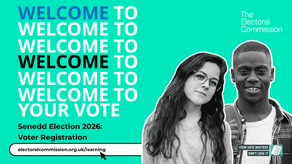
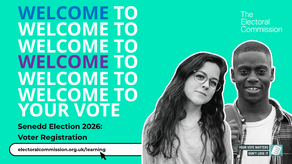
WELCOME at (63, 62) colour: black -> purple
